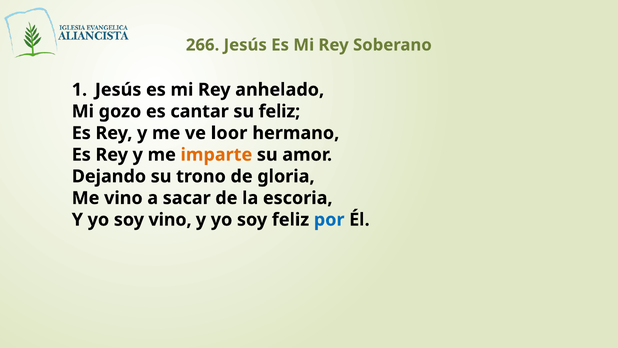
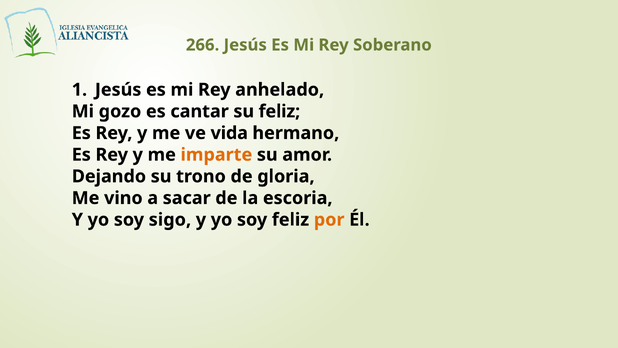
loor: loor -> vida
soy vino: vino -> sigo
por colour: blue -> orange
